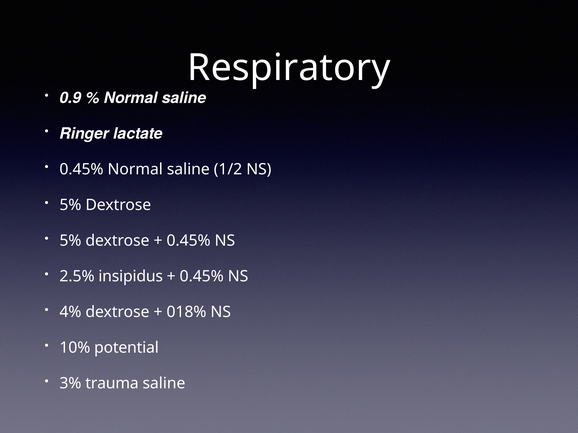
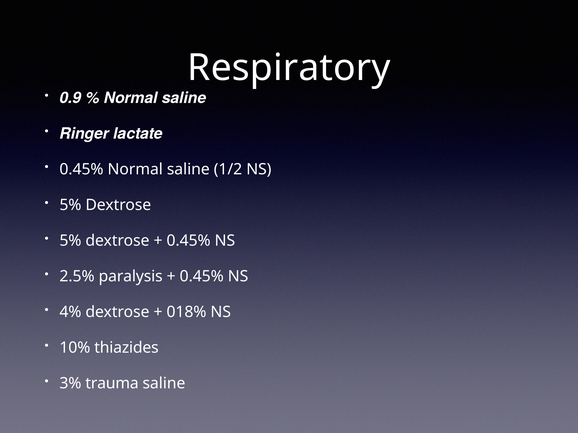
insipidus: insipidus -> paralysis
potential: potential -> thiazides
